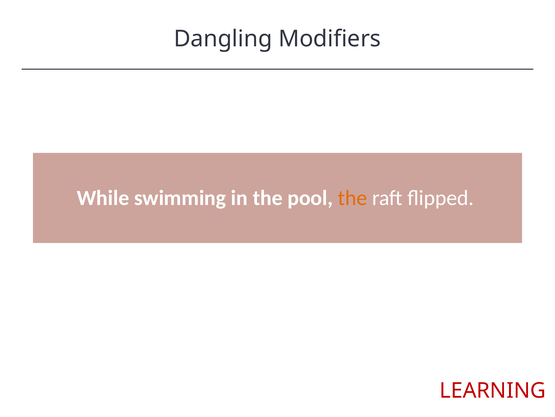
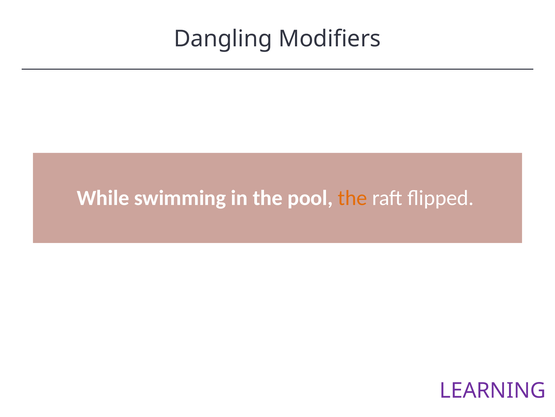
LEARNING colour: red -> purple
